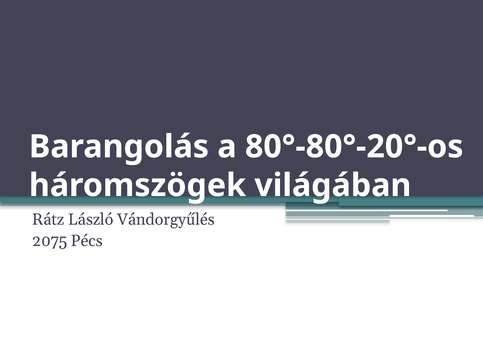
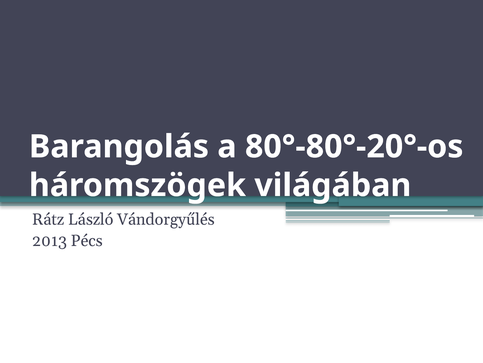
2075: 2075 -> 2013
